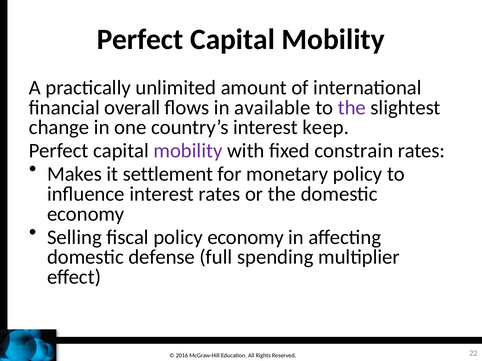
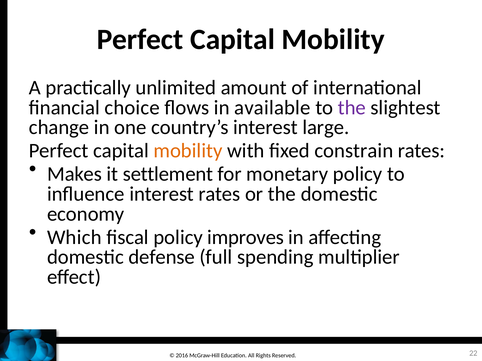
overall: overall -> choice
keep: keep -> large
mobility at (188, 151) colour: purple -> orange
Selling: Selling -> Which
policy economy: economy -> improves
